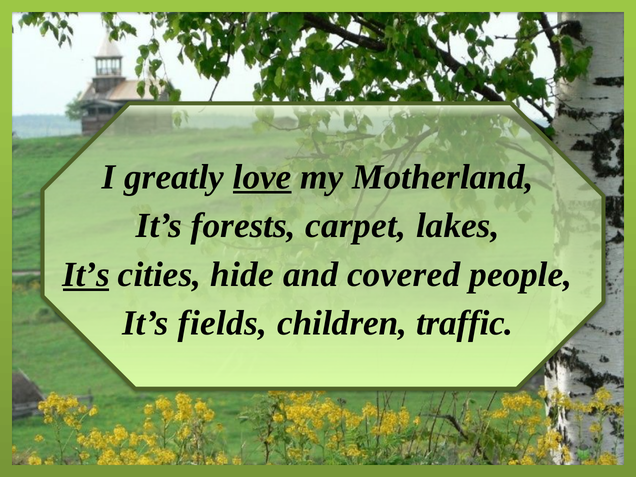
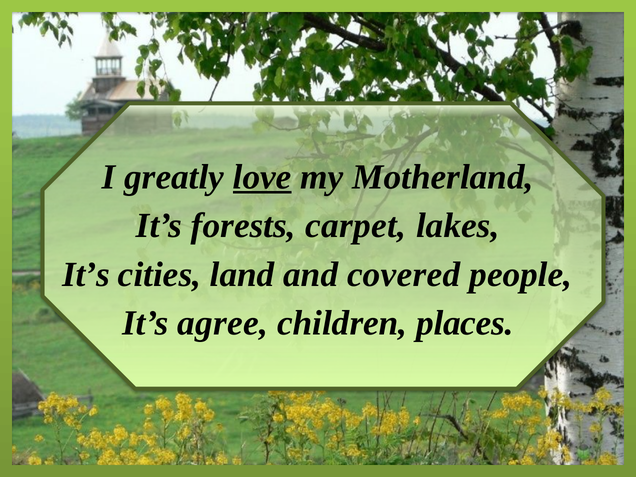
It’s at (86, 275) underline: present -> none
hide: hide -> land
fields: fields -> agree
traffic: traffic -> places
